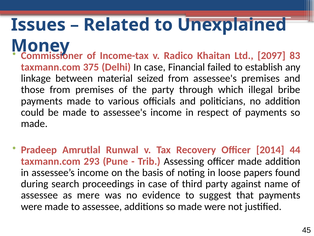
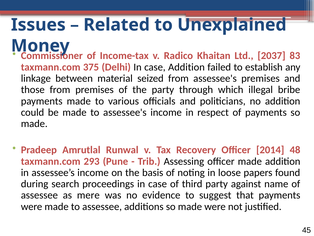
2097: 2097 -> 2037
case Financial: Financial -> Addition
44: 44 -> 48
